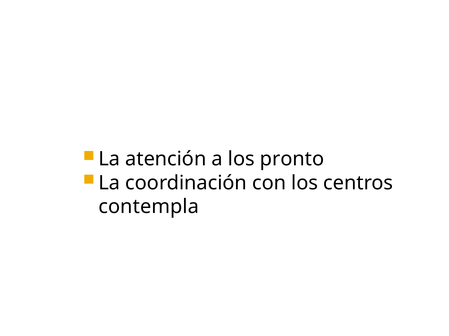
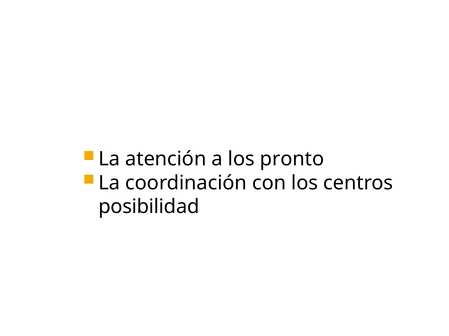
contempla: contempla -> posibilidad
